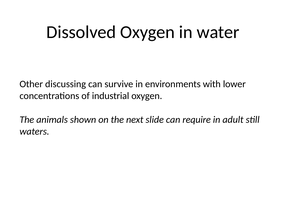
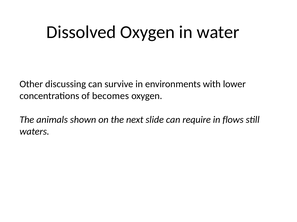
industrial: industrial -> becomes
adult: adult -> flows
